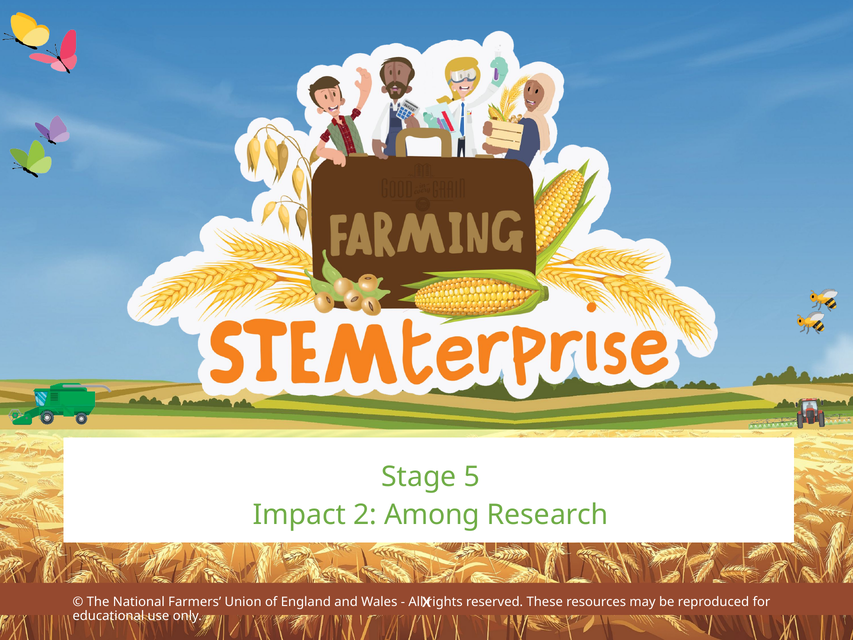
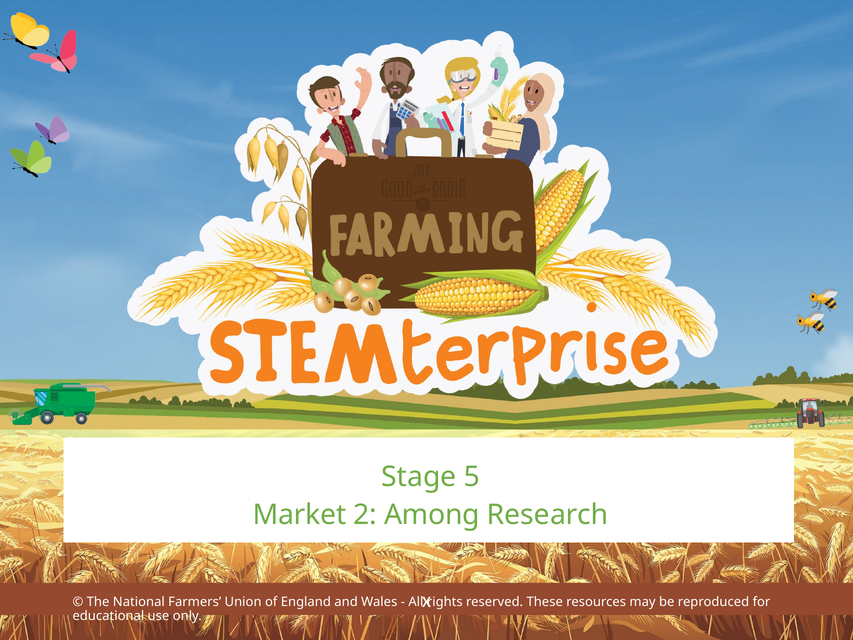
Impact: Impact -> Market
